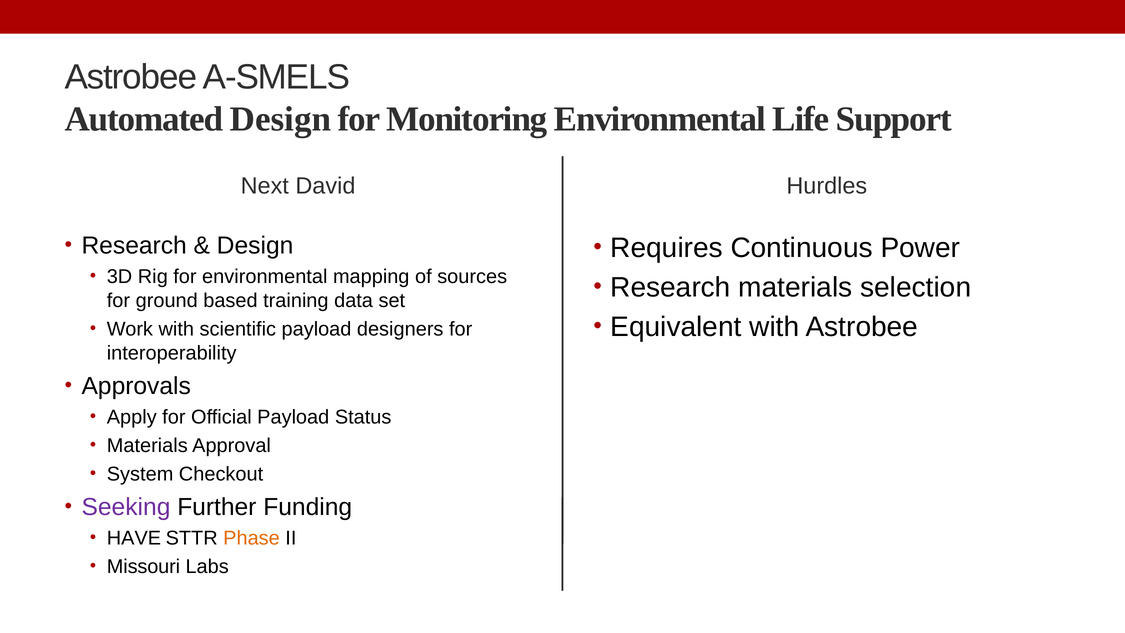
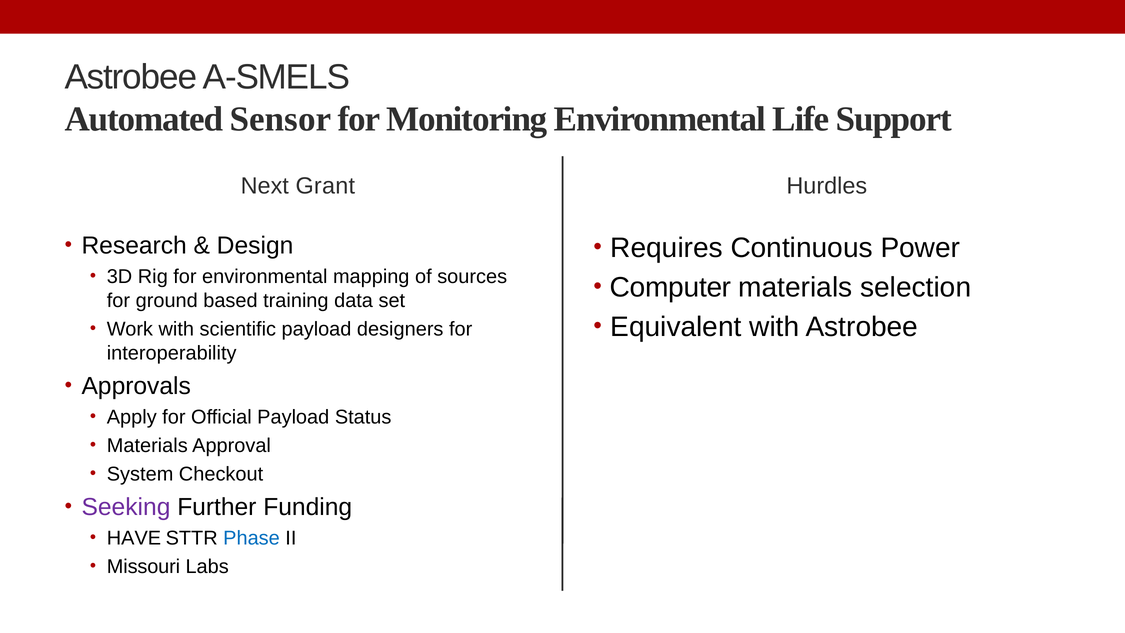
Automated Design: Design -> Sensor
David: David -> Grant
Research at (670, 287): Research -> Computer
Phase colour: orange -> blue
